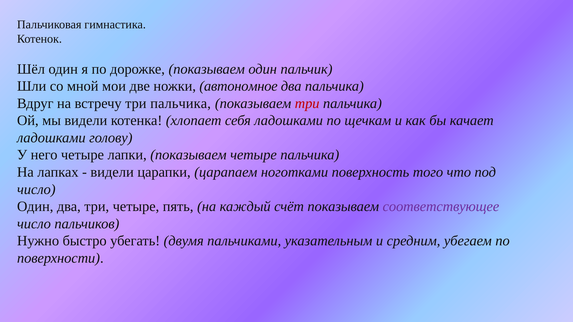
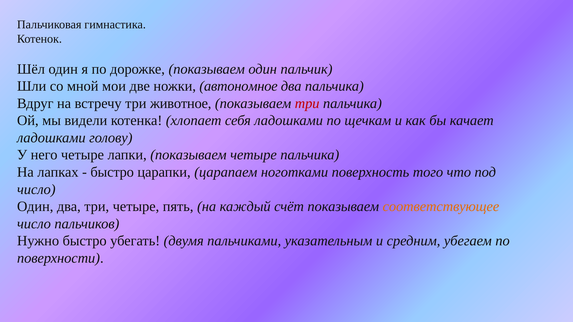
встречу три пальчика: пальчика -> животное
видели at (112, 172): видели -> быстро
соответствующее colour: purple -> orange
